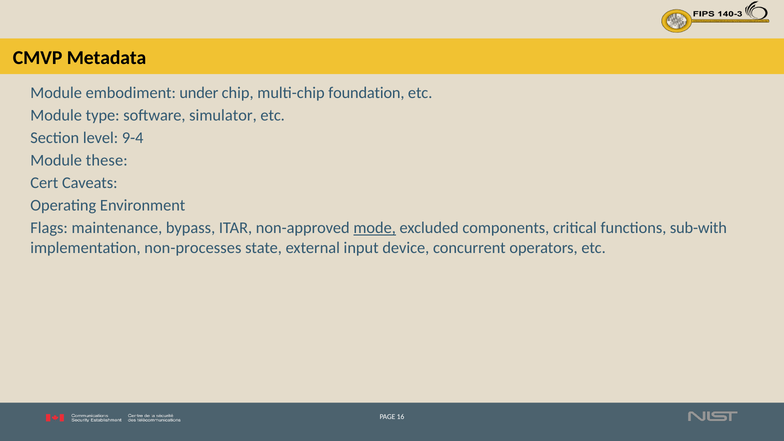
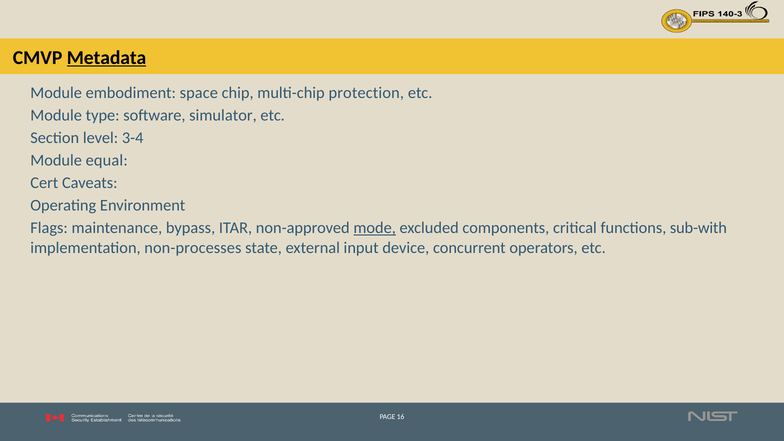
Metadata underline: none -> present
under: under -> space
foundation: foundation -> protection
9-4: 9-4 -> 3-4
these: these -> equal
